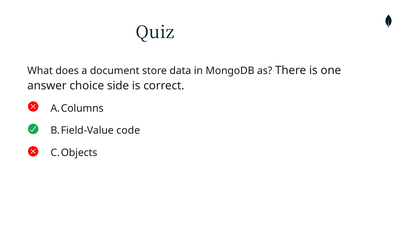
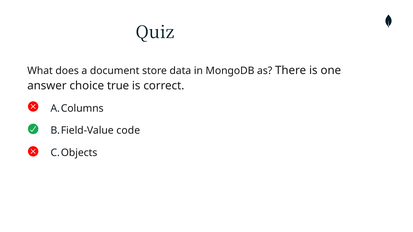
side: side -> true
